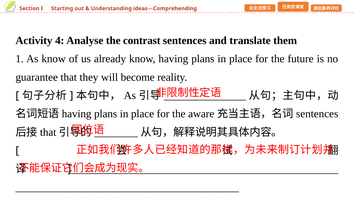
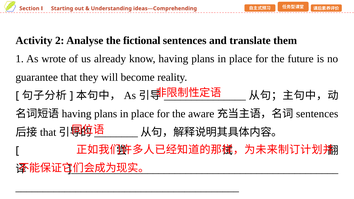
4: 4 -> 2
contrast: contrast -> fictional
As know: know -> wrote
